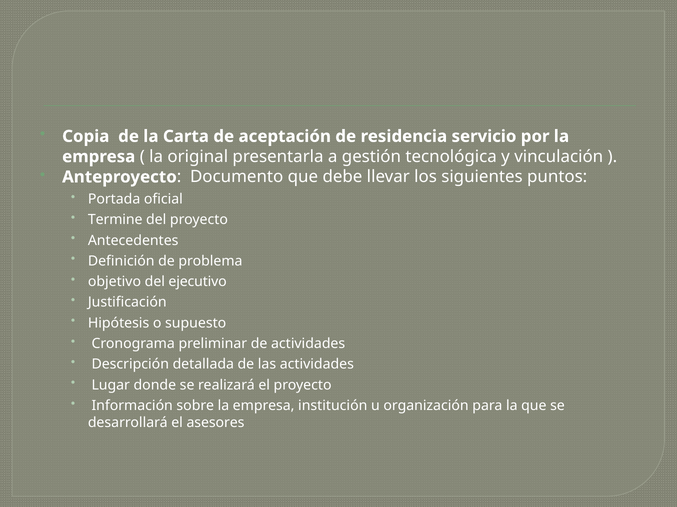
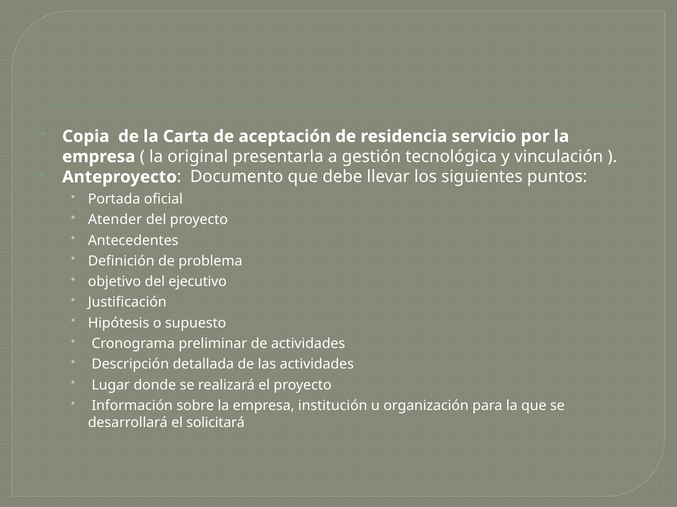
Termine: Termine -> Atender
asesores: asesores -> solicitará
